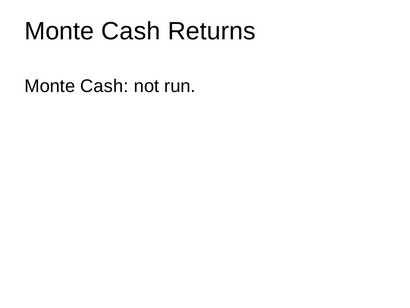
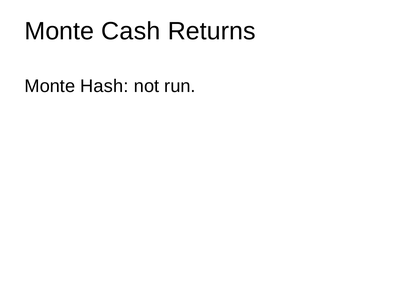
Cash at (104, 86): Cash -> Hash
